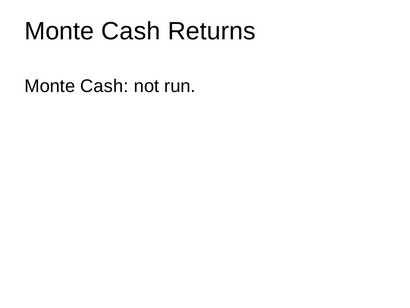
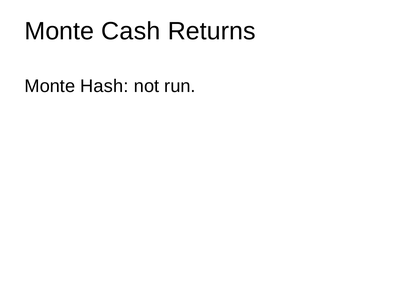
Cash at (104, 86): Cash -> Hash
